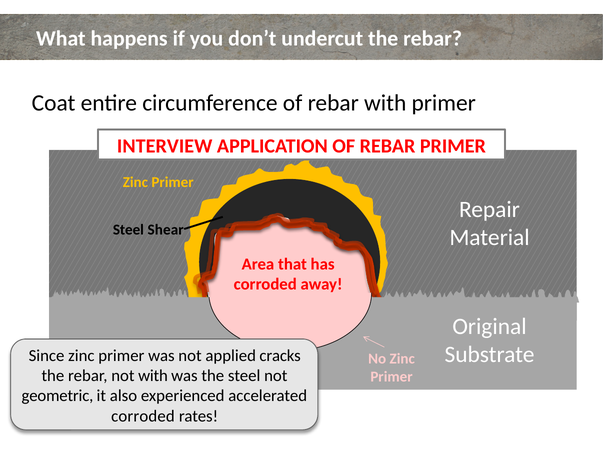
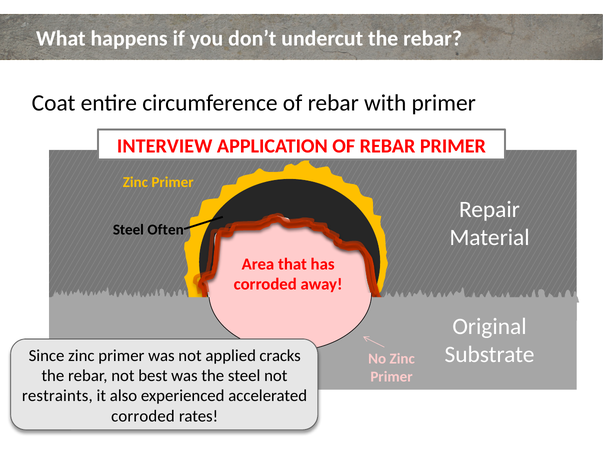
Shear: Shear -> Often
not with: with -> best
geometric: geometric -> restraints
